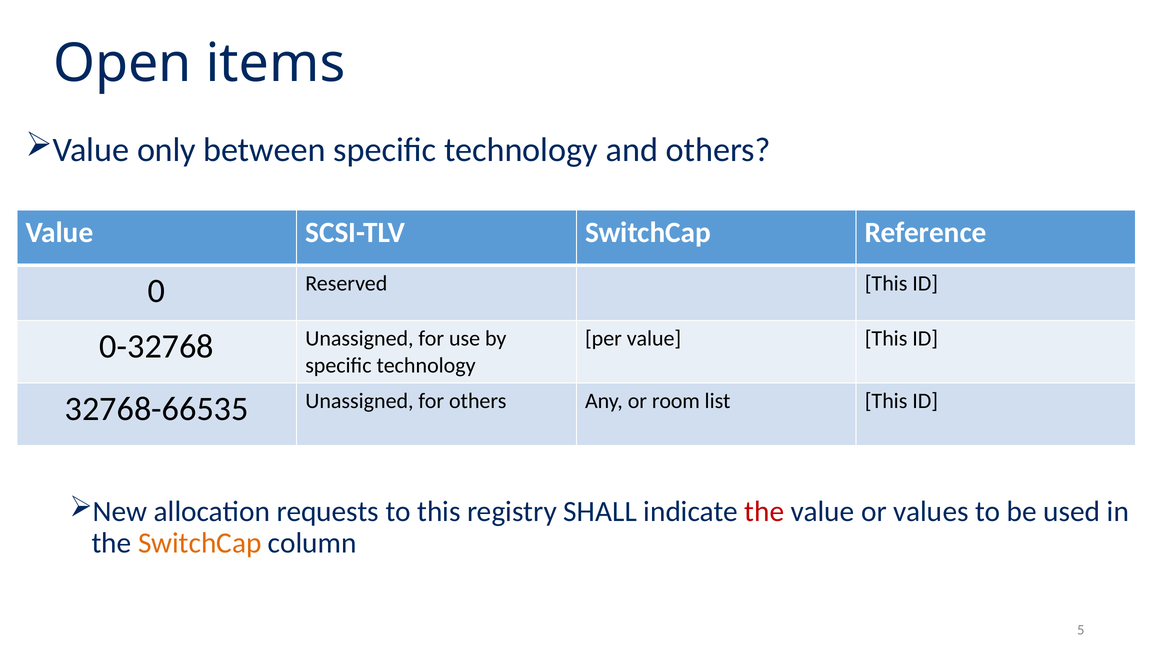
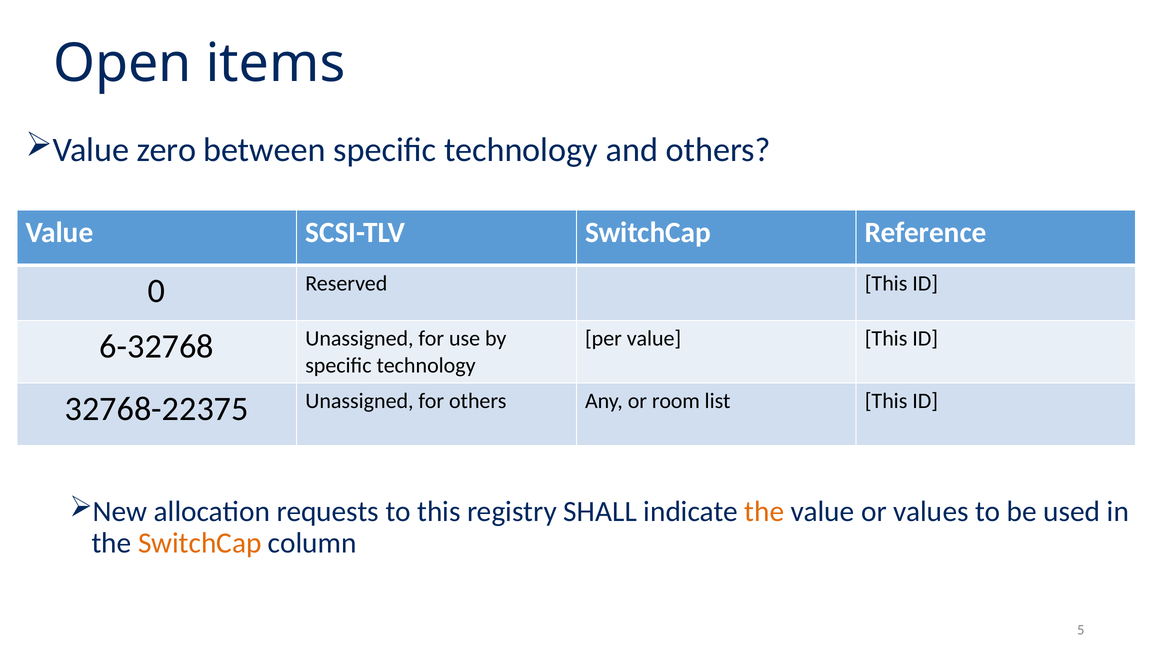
only: only -> zero
0-32768: 0-32768 -> 6-32768
32768-66535: 32768-66535 -> 32768-22375
the at (764, 512) colour: red -> orange
